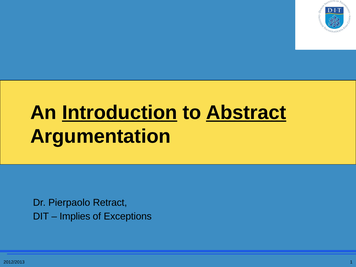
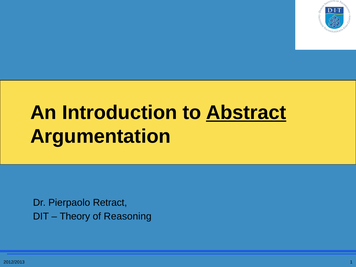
Introduction underline: present -> none
Implies: Implies -> Theory
Exceptions: Exceptions -> Reasoning
